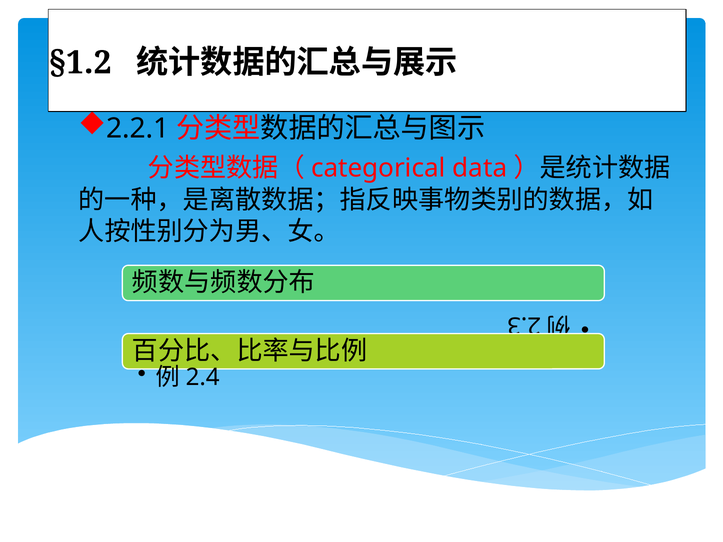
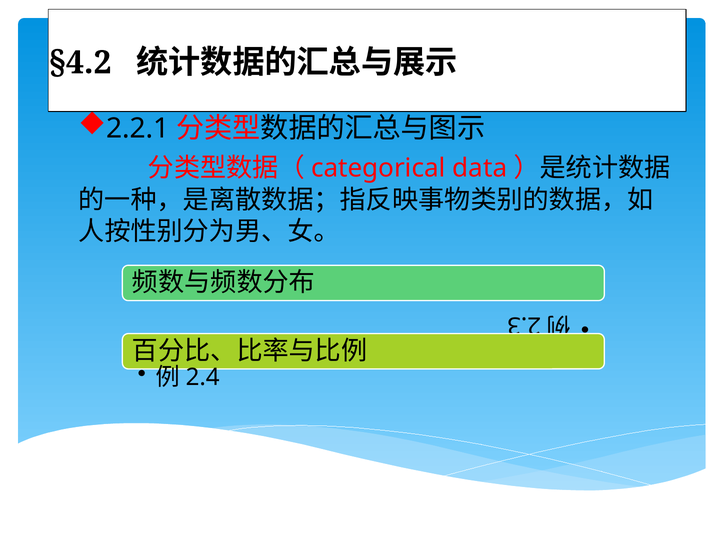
§1.2: §1.2 -> §4.2
